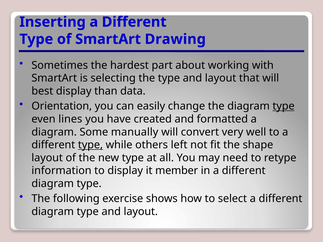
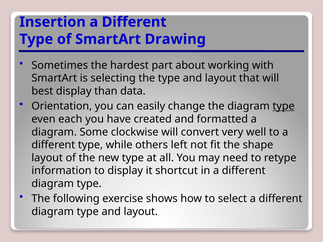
Inserting: Inserting -> Insertion
lines: lines -> each
manually: manually -> clockwise
type at (90, 145) underline: present -> none
member: member -> shortcut
